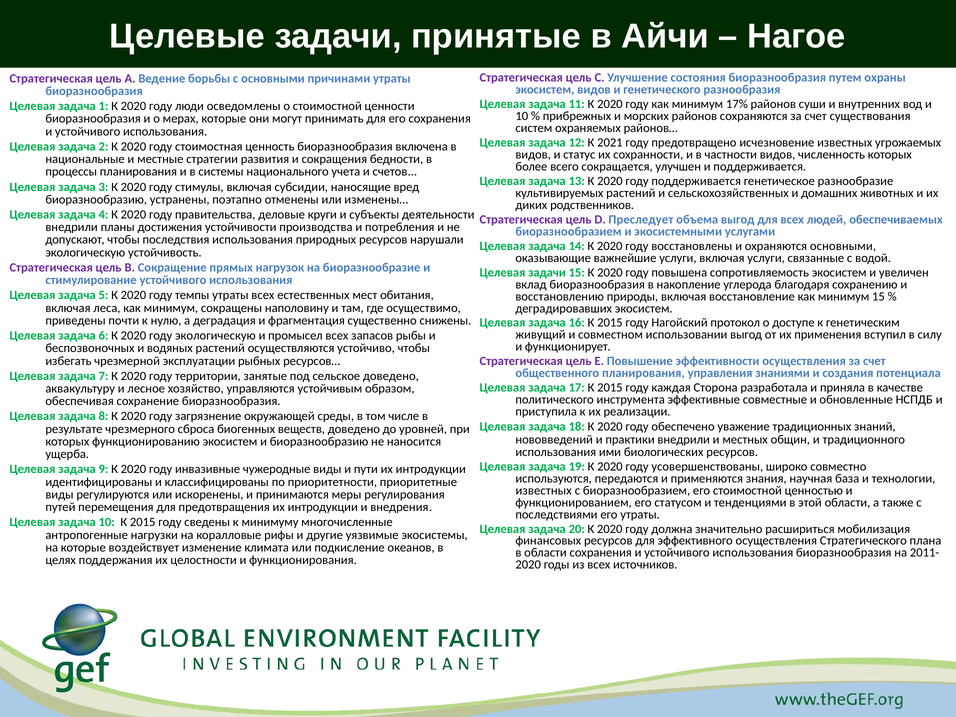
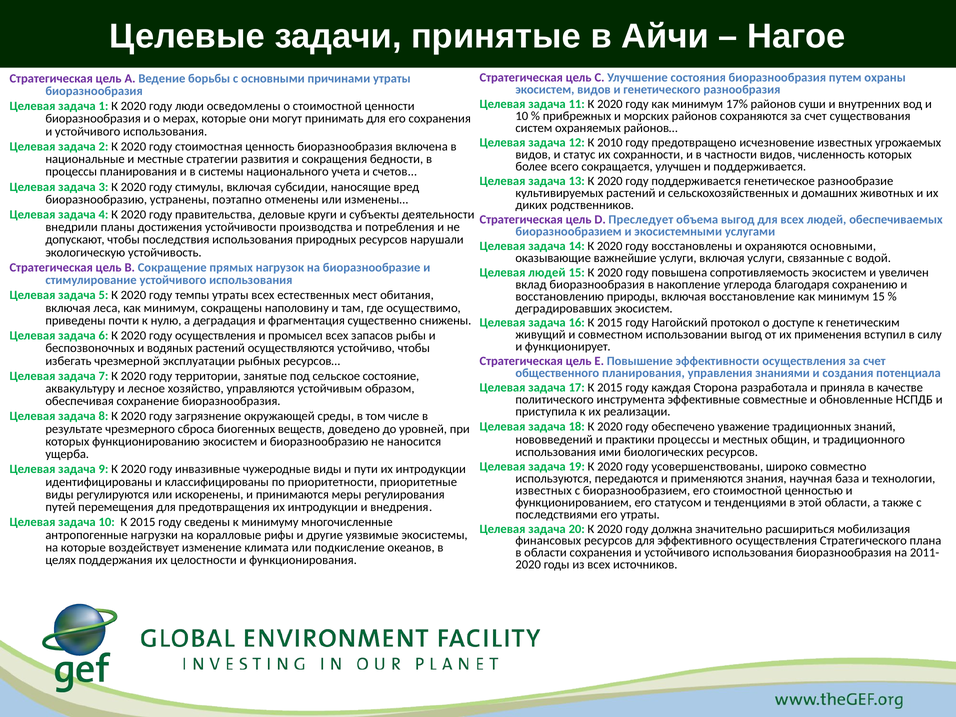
2021: 2021 -> 2010
Целевая задачи: задачи -> людей
году экологическую: экологическую -> осуществления
сельское доведено: доведено -> состояние
практики внедрили: внедрили -> процессы
